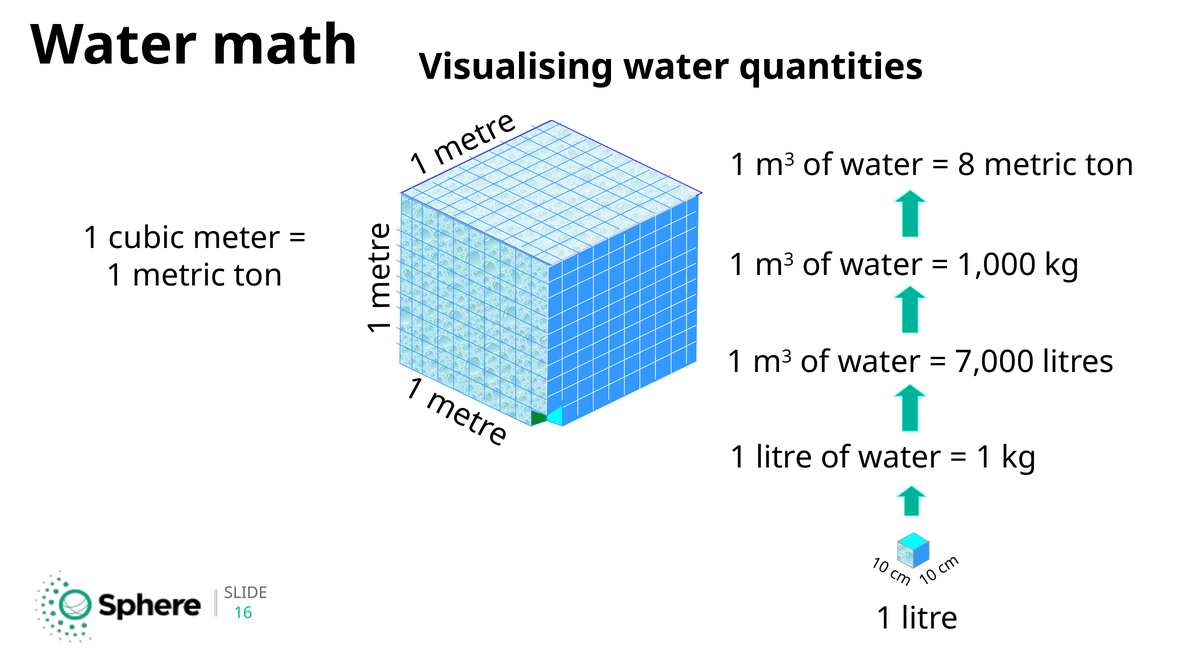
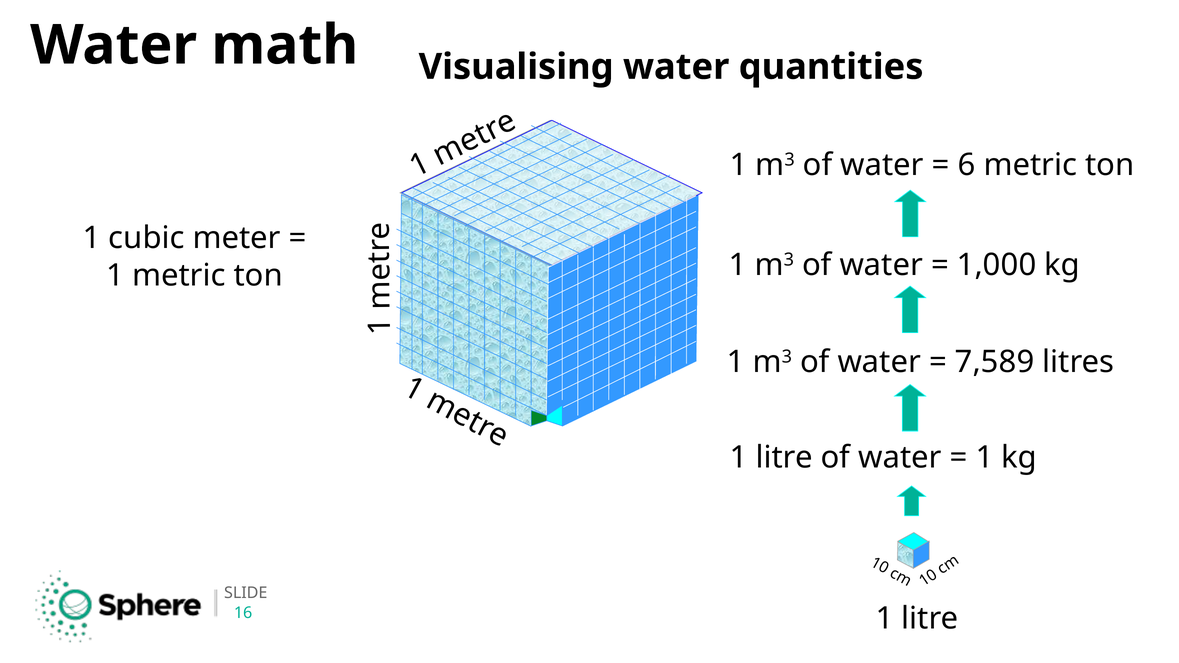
8: 8 -> 6
7,000: 7,000 -> 7,589
